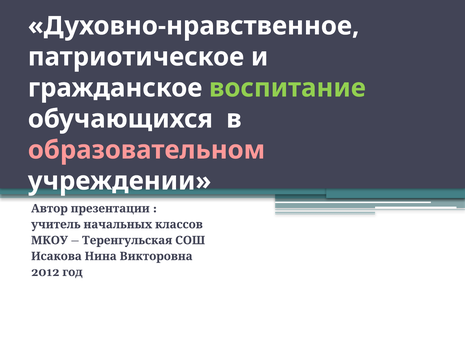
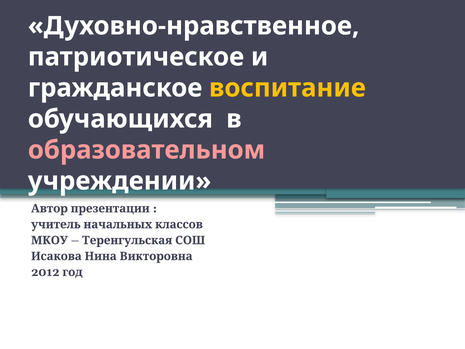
воспитание colour: light green -> yellow
